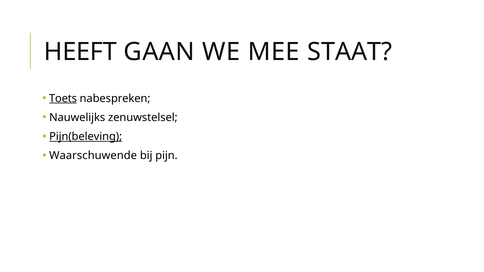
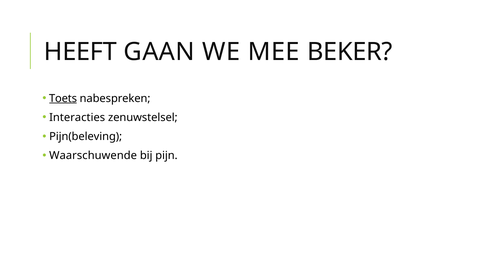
STAAT: STAAT -> BEKER
Nauwelijks: Nauwelijks -> Interacties
Pijn(beleving underline: present -> none
